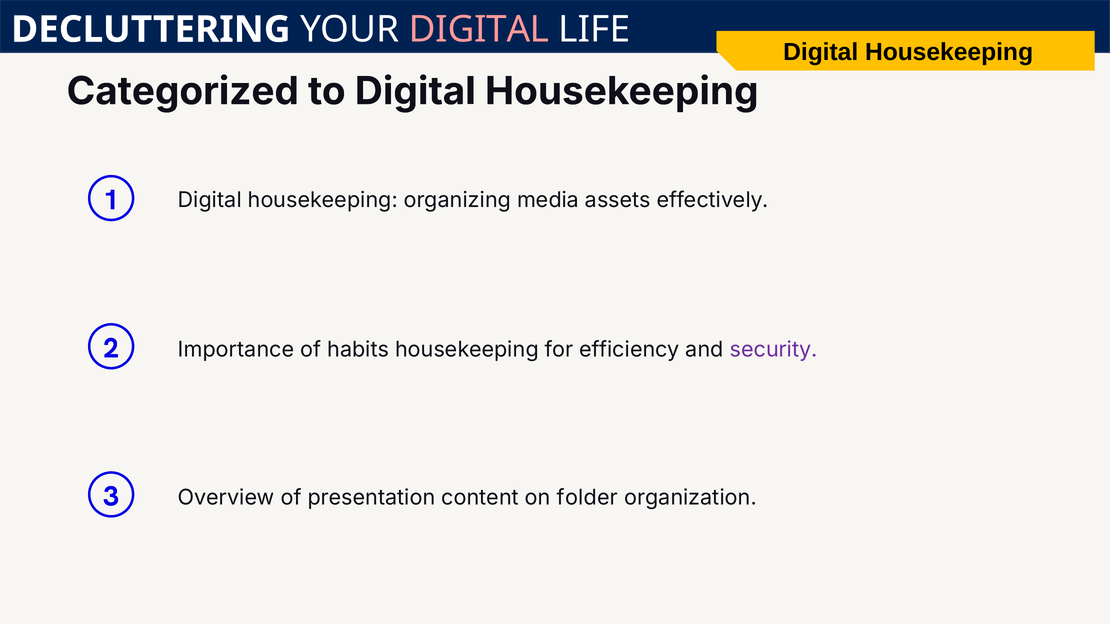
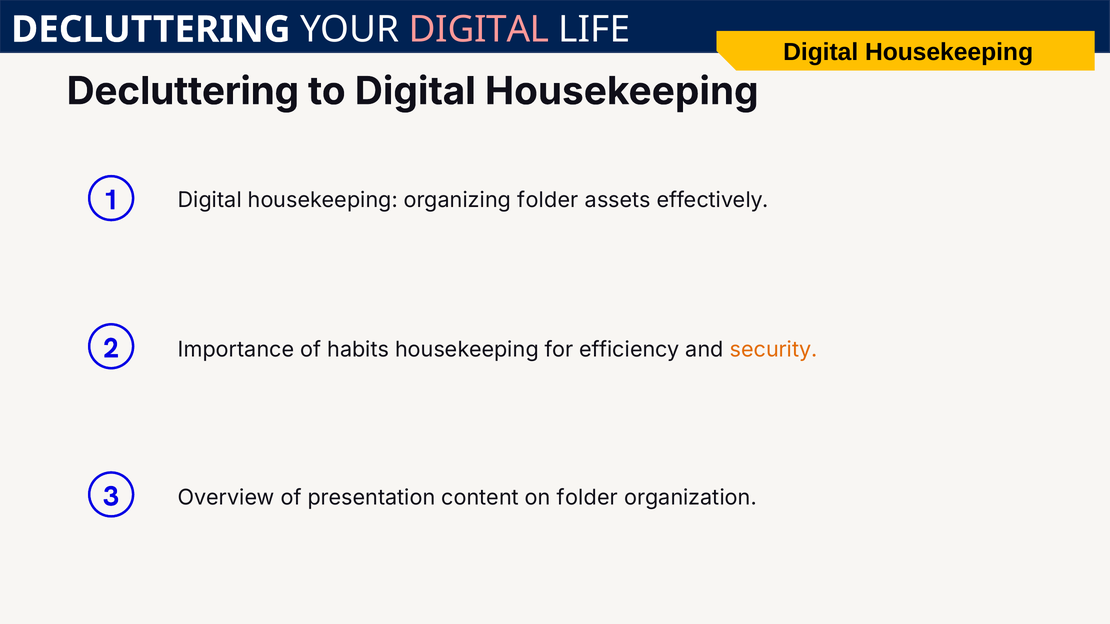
Categorized at (183, 91): Categorized -> Decluttering
organizing media: media -> folder
security colour: purple -> orange
